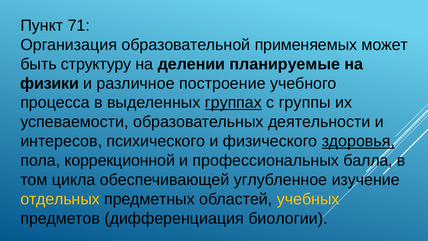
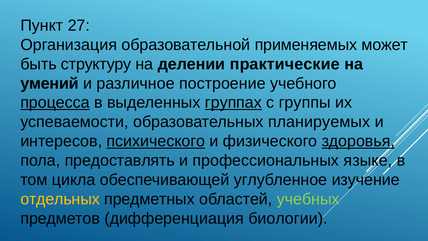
71: 71 -> 27
планируемые: планируемые -> практические
физики: физики -> умений
процесса underline: none -> present
деятельности: деятельности -> планируемых
психического underline: none -> present
коррекционной: коррекционной -> предоставлять
балла: балла -> языке
учебных colour: yellow -> light green
